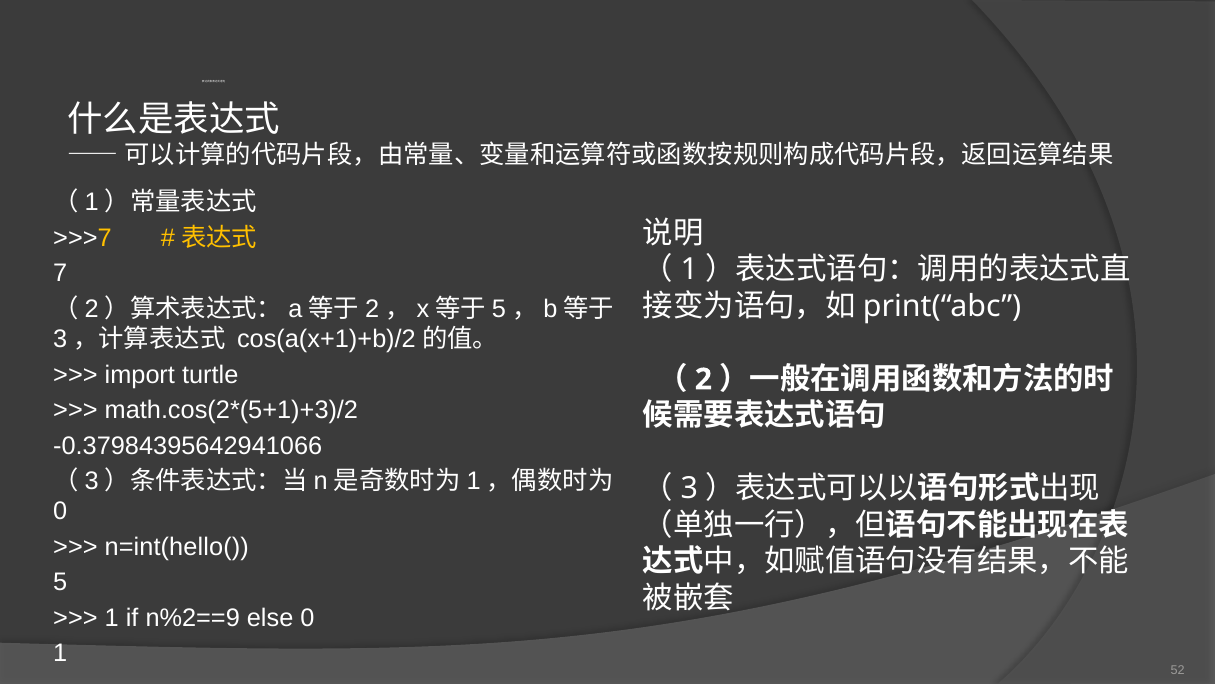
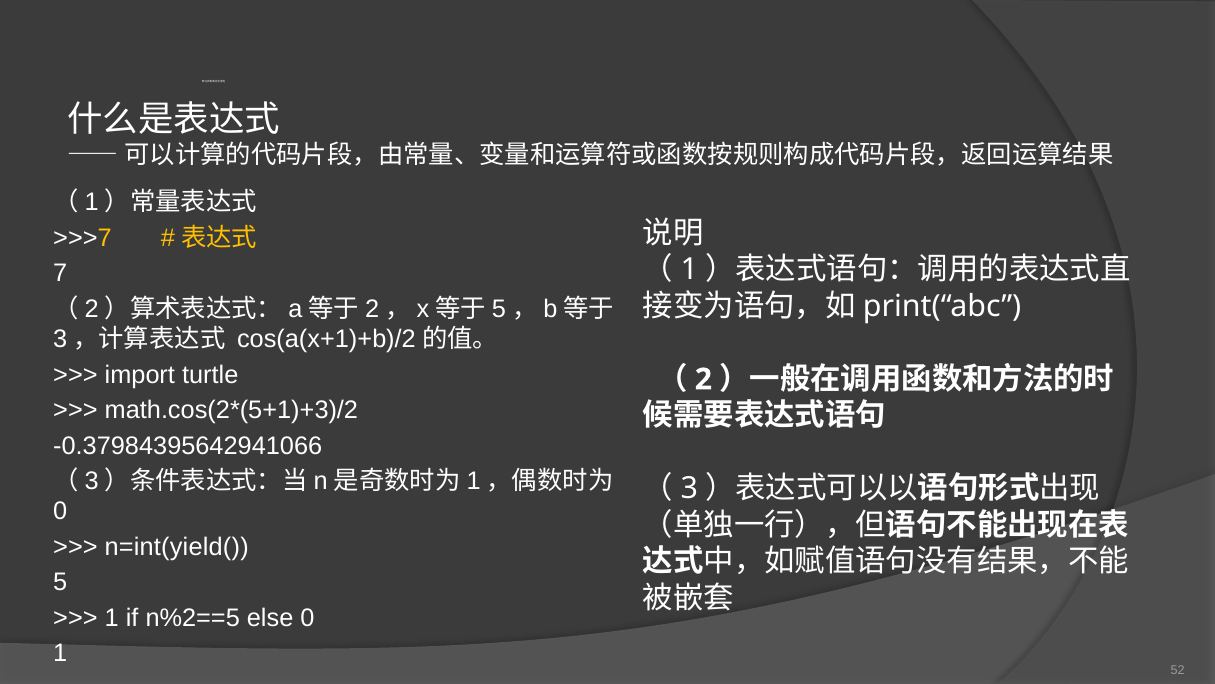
n=int(hello(: n=int(hello( -> n=int(yield(
n%2==9: n%2==9 -> n%2==5
